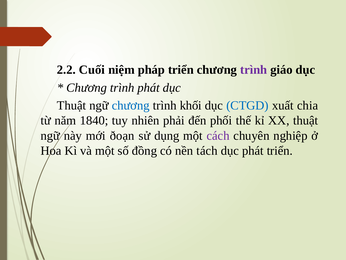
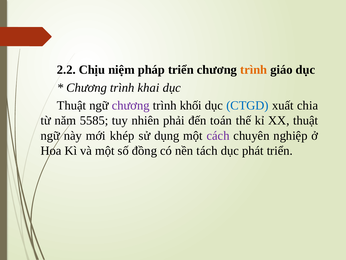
Cuối: Cuối -> Chịu
trình at (254, 70) colour: purple -> orange
trình phát: phát -> khai
chương at (131, 105) colour: blue -> purple
1840: 1840 -> 5585
phối: phối -> toán
ðoạn: ðoạn -> khép
